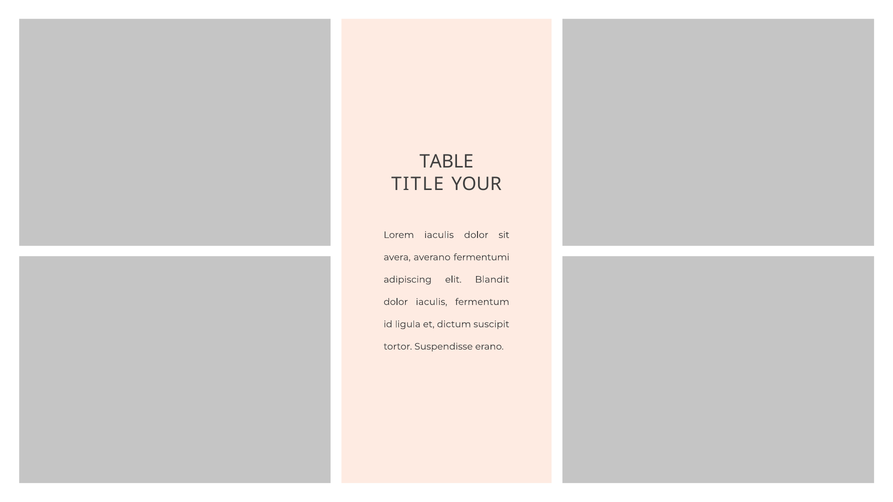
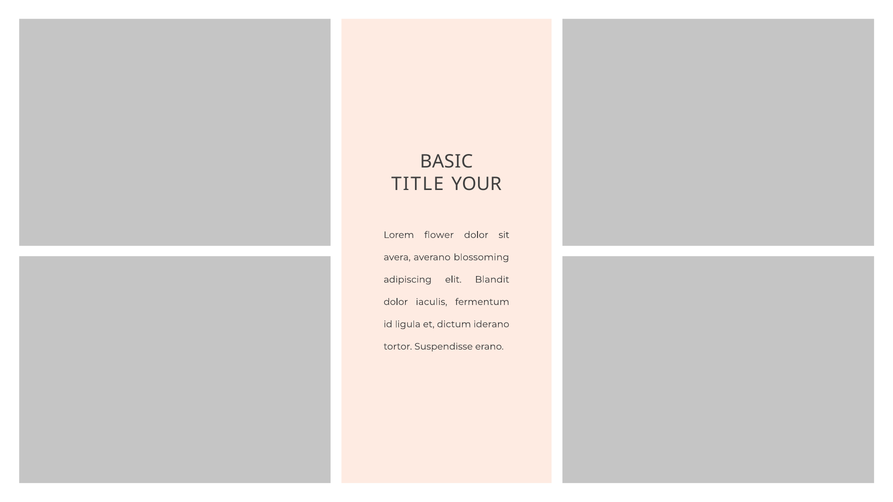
TABLE: TABLE -> BASIC
Lorem iaculis: iaculis -> flower
fermentumi: fermentumi -> blossoming
suscipit: suscipit -> iderano
